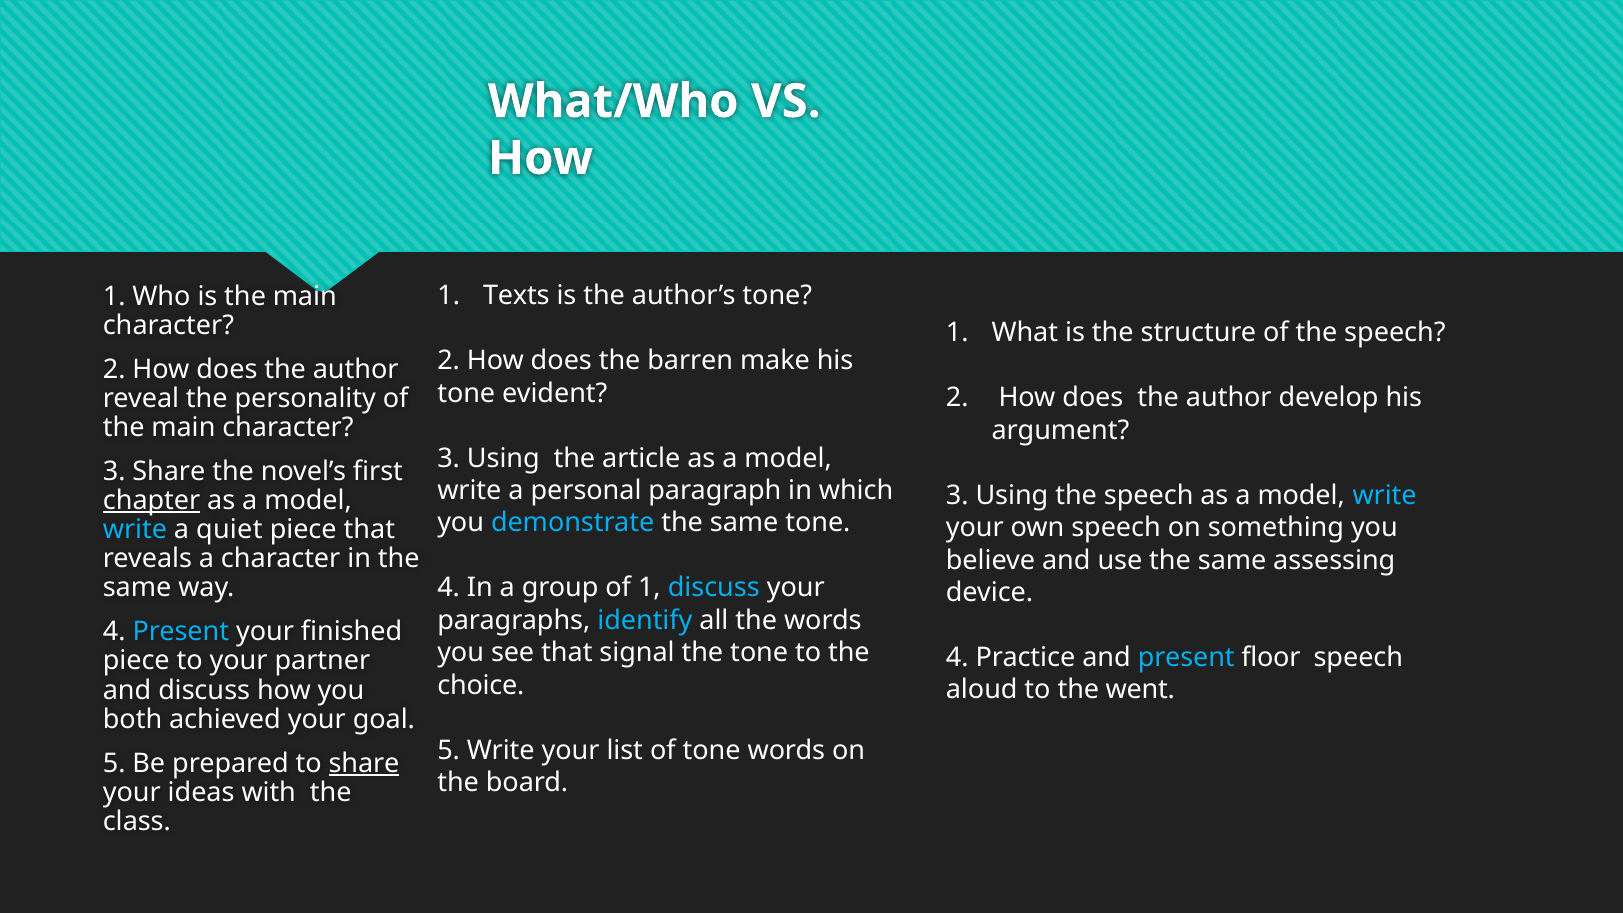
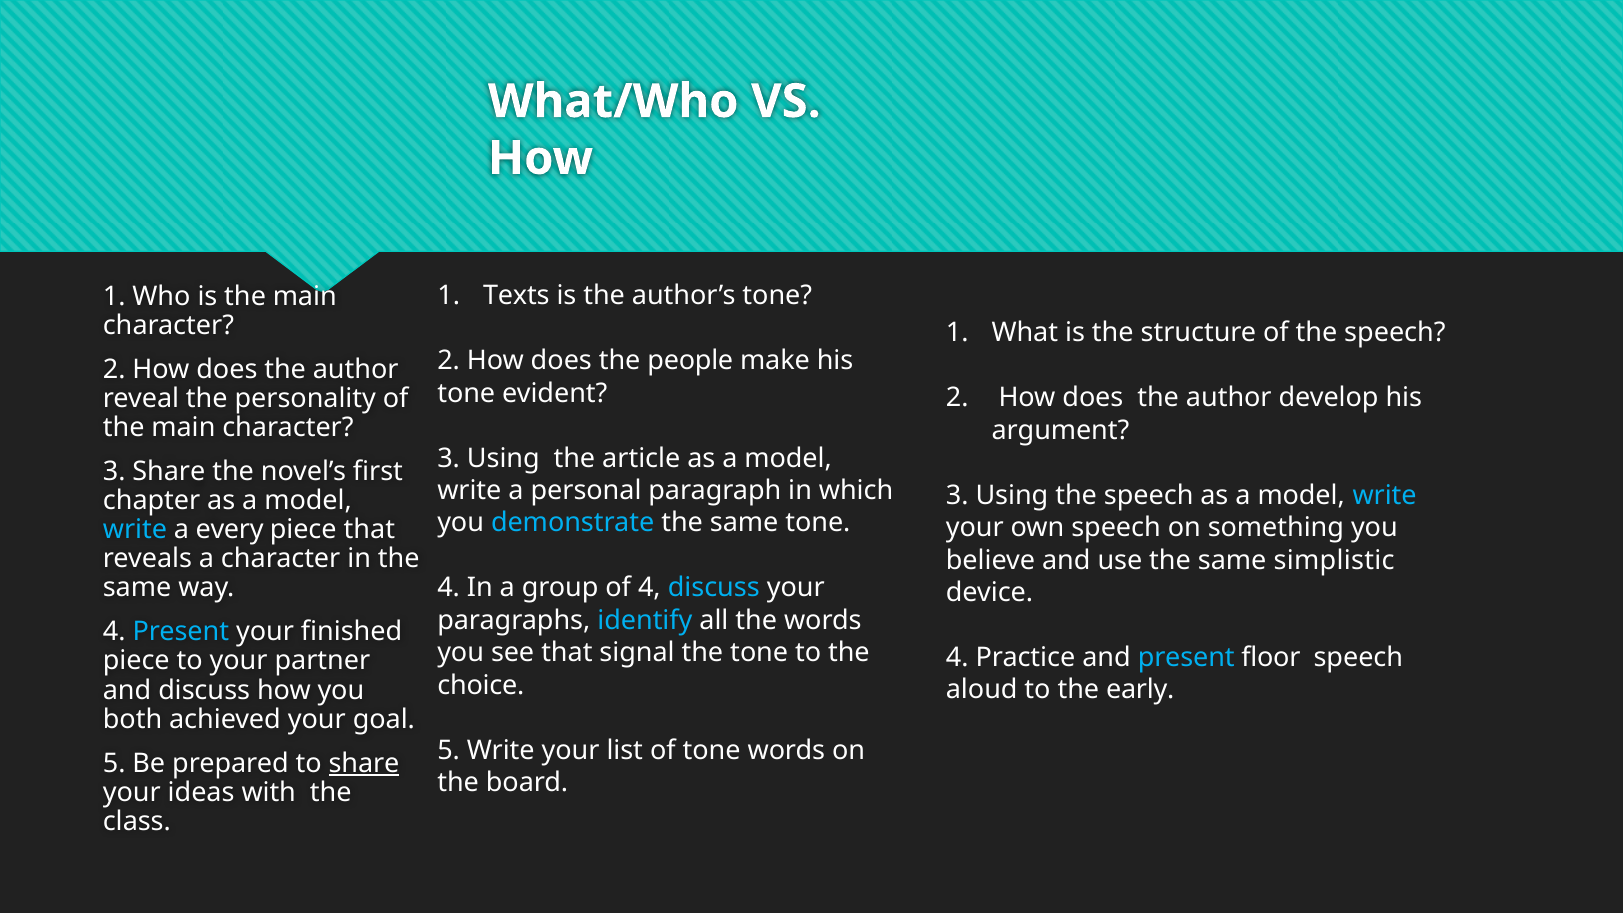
barren: barren -> people
chapter underline: present -> none
quiet: quiet -> every
assessing: assessing -> simplistic
of 1: 1 -> 4
went: went -> early
